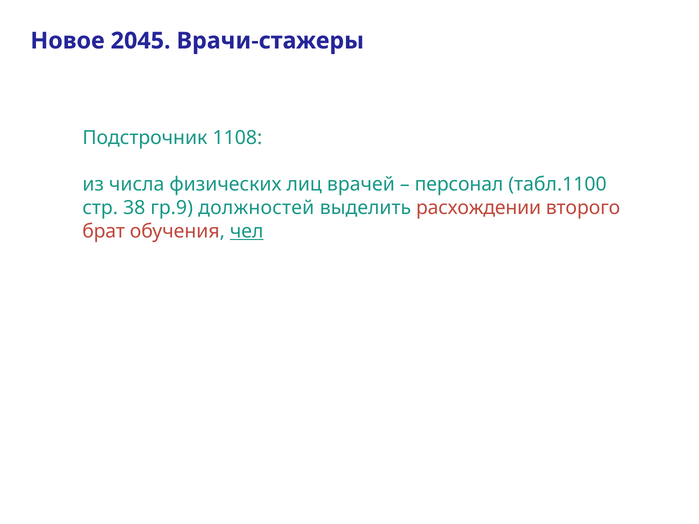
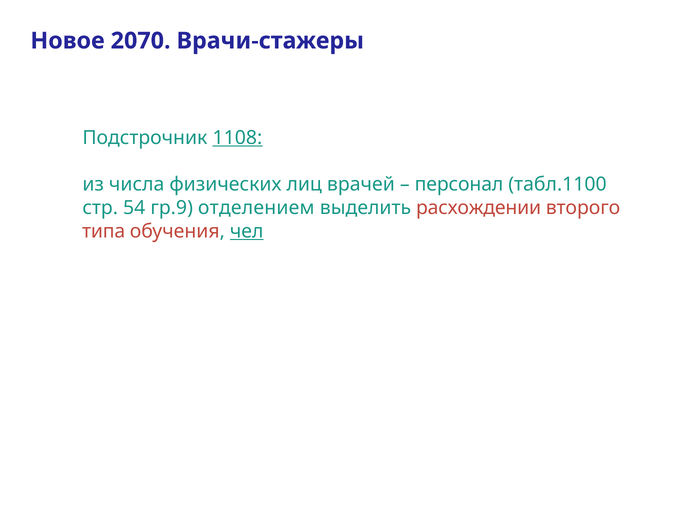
2045: 2045 -> 2070
1108 underline: none -> present
38: 38 -> 54
должностей: должностей -> отделением
брат: брат -> типа
